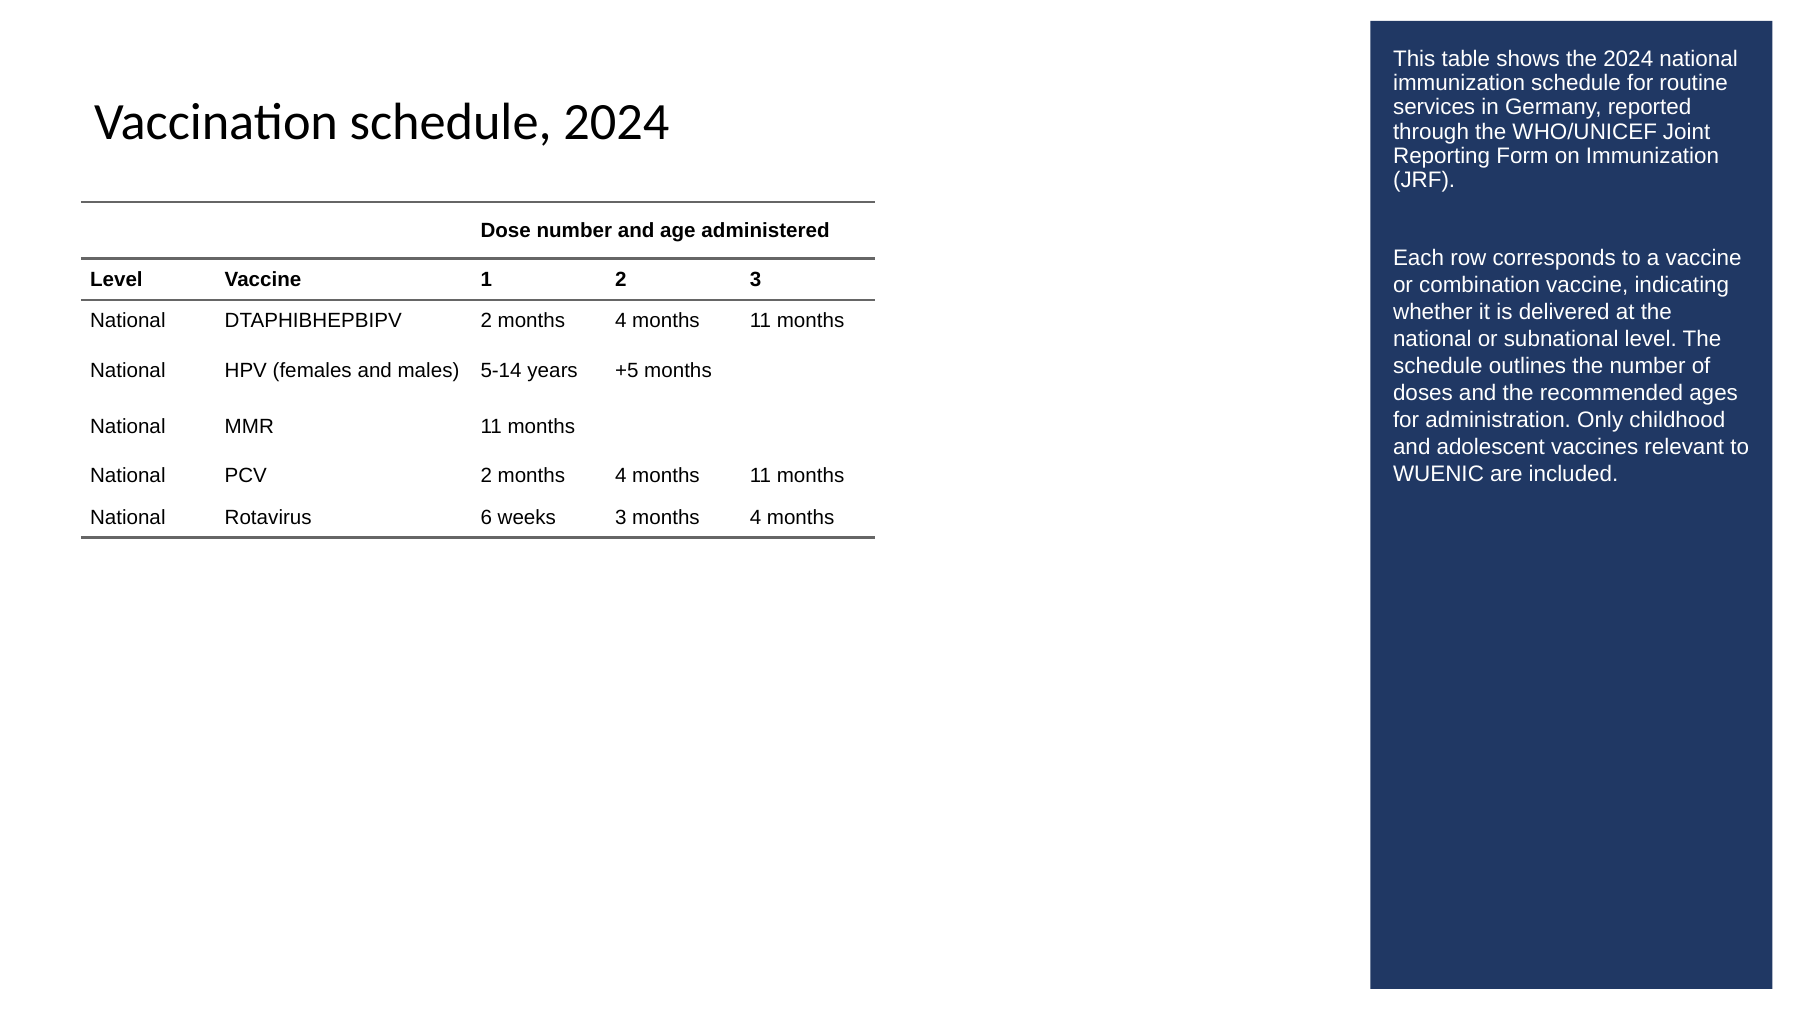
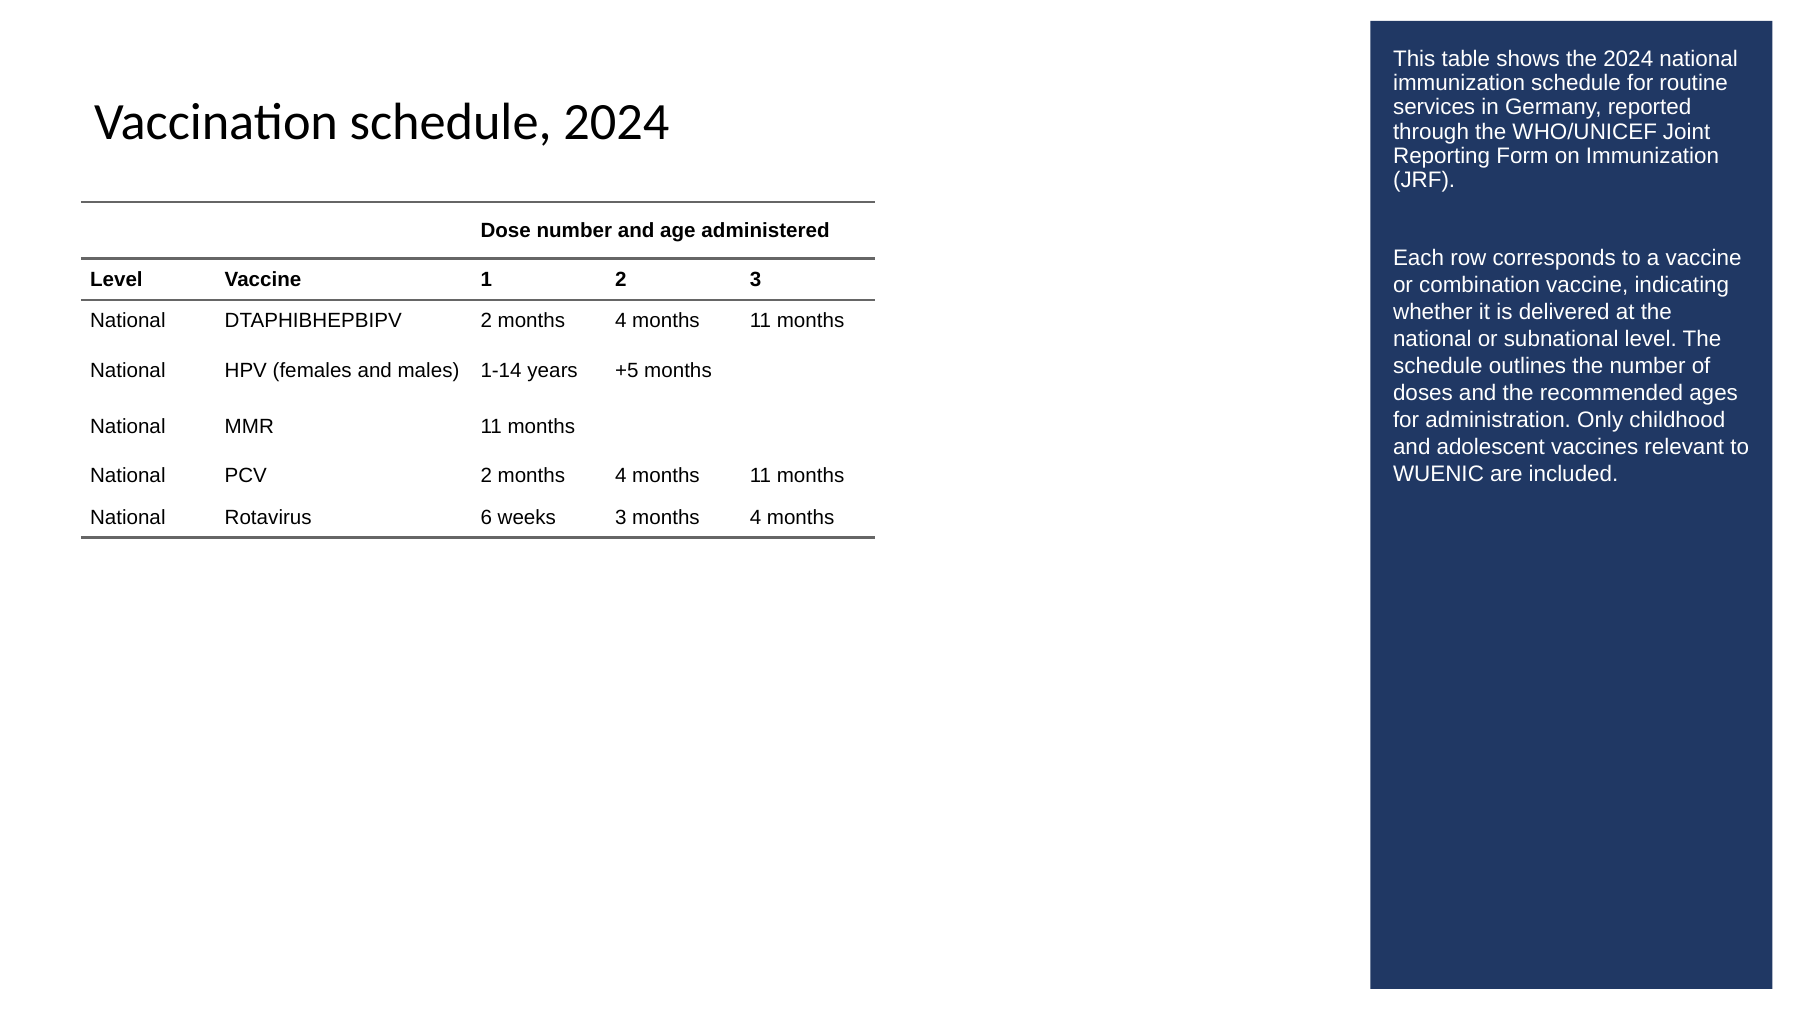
5-14: 5-14 -> 1-14
